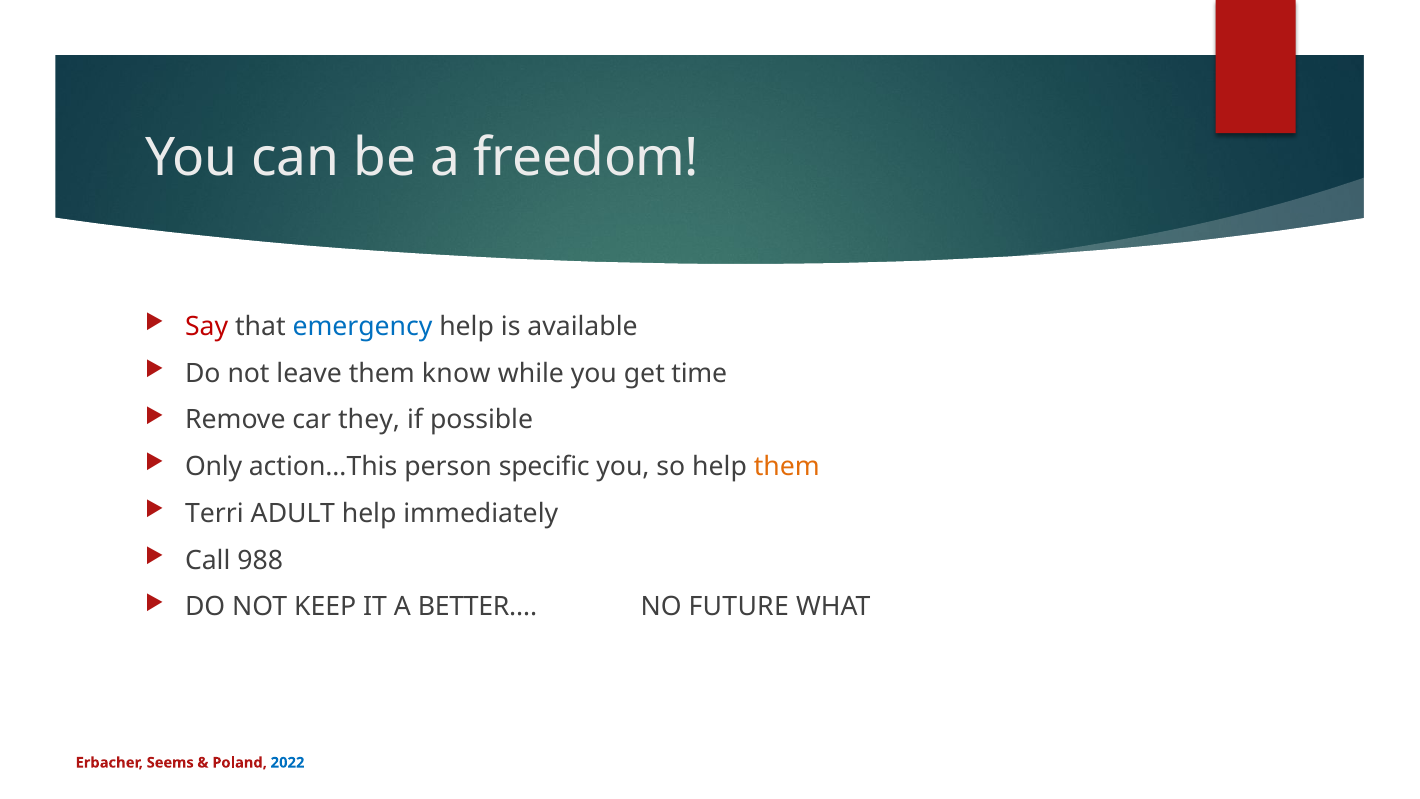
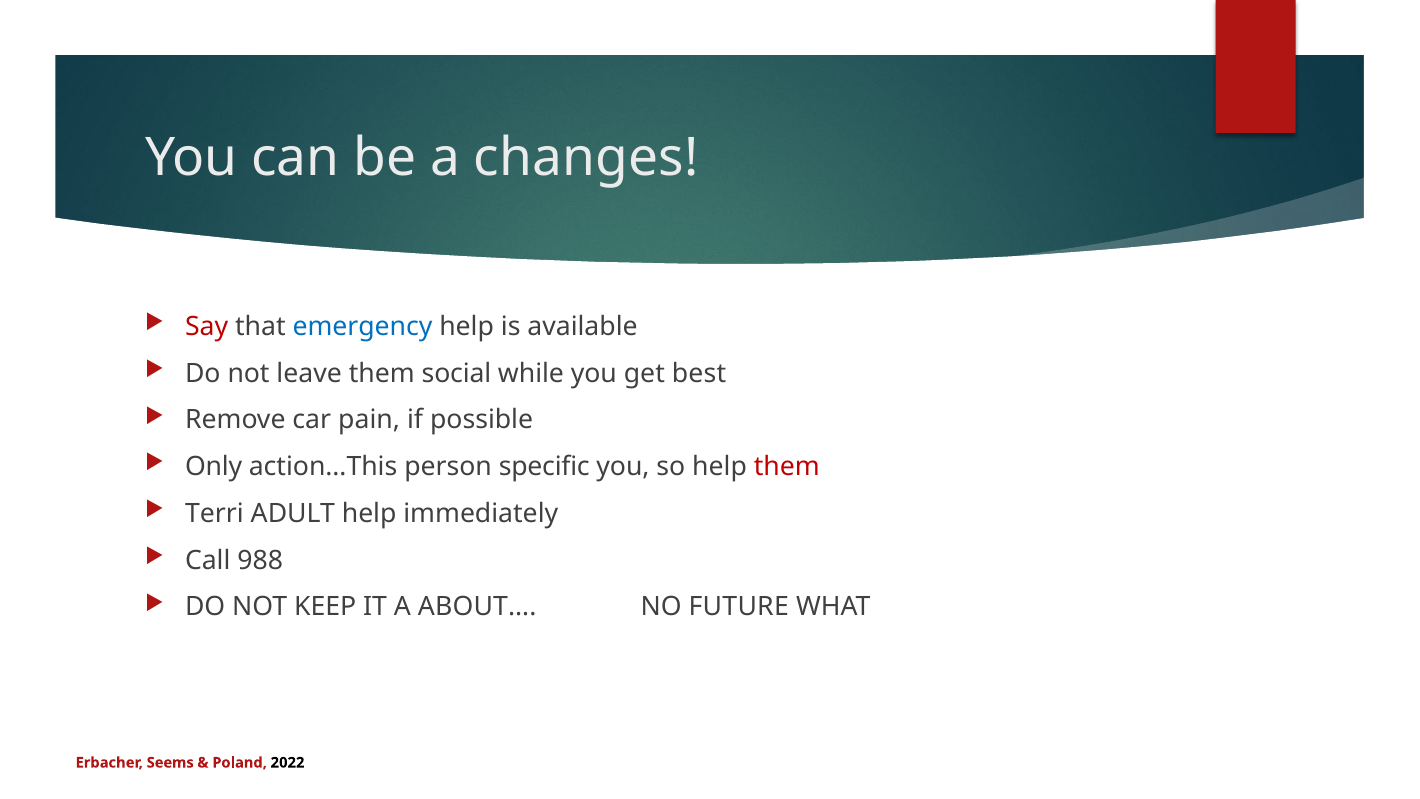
freedom: freedom -> changes
know: know -> social
time: time -> best
they: they -> pain
them at (787, 467) colour: orange -> red
BETTER…: BETTER… -> ABOUT…
2022 colour: blue -> black
